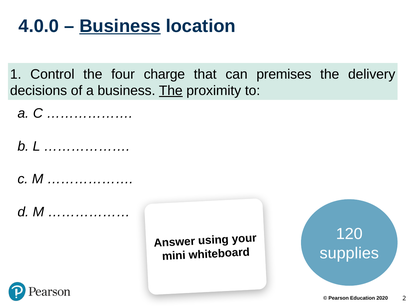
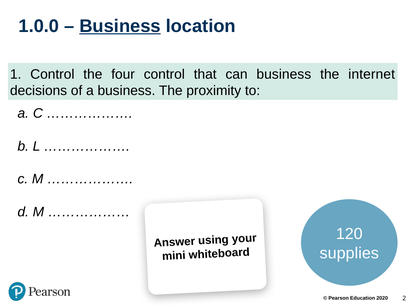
4.0.0: 4.0.0 -> 1.0.0
four charge: charge -> control
can premises: premises -> business
delivery: delivery -> internet
The at (171, 91) underline: present -> none
